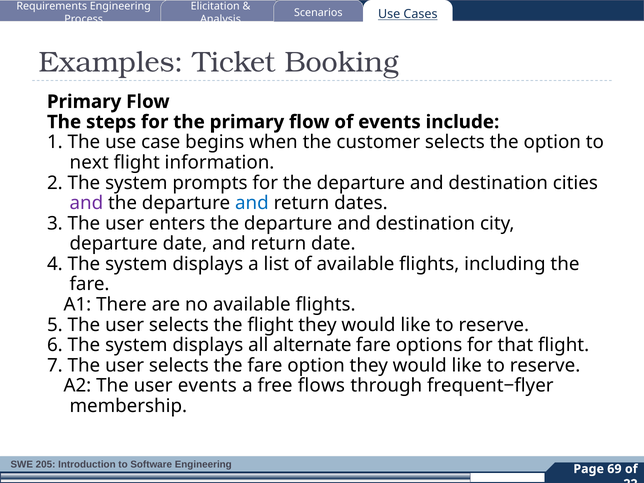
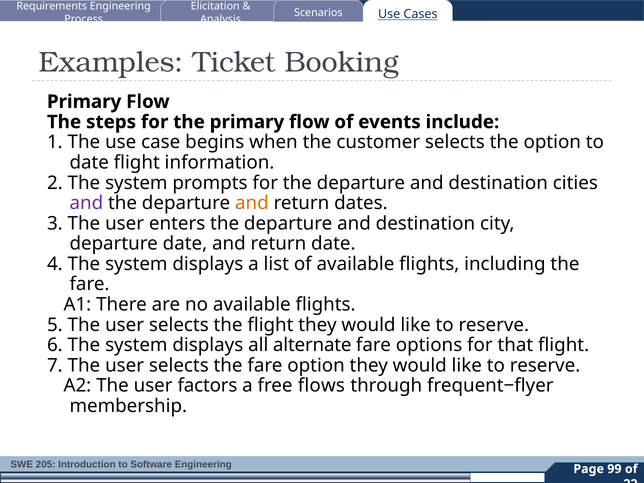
next at (89, 163): next -> date
and at (252, 203) colour: blue -> orange
user events: events -> factors
69: 69 -> 99
